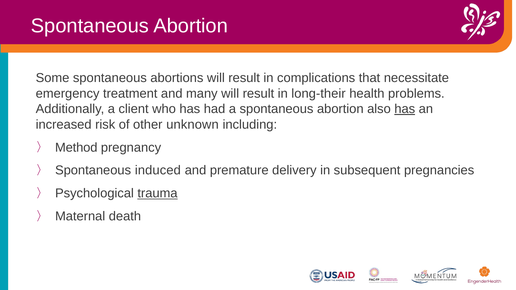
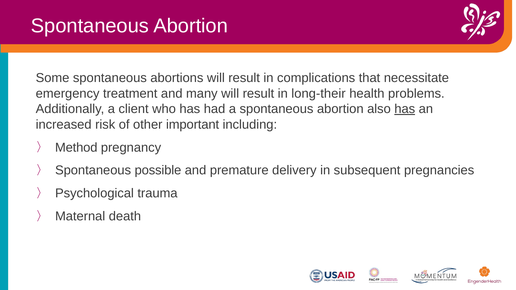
unknown: unknown -> important
induced: induced -> possible
trauma underline: present -> none
